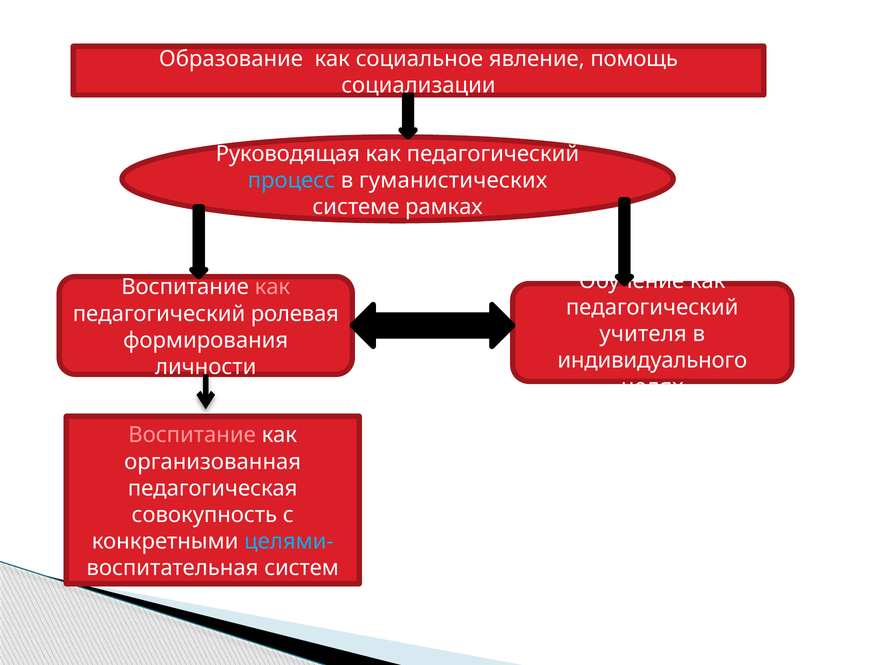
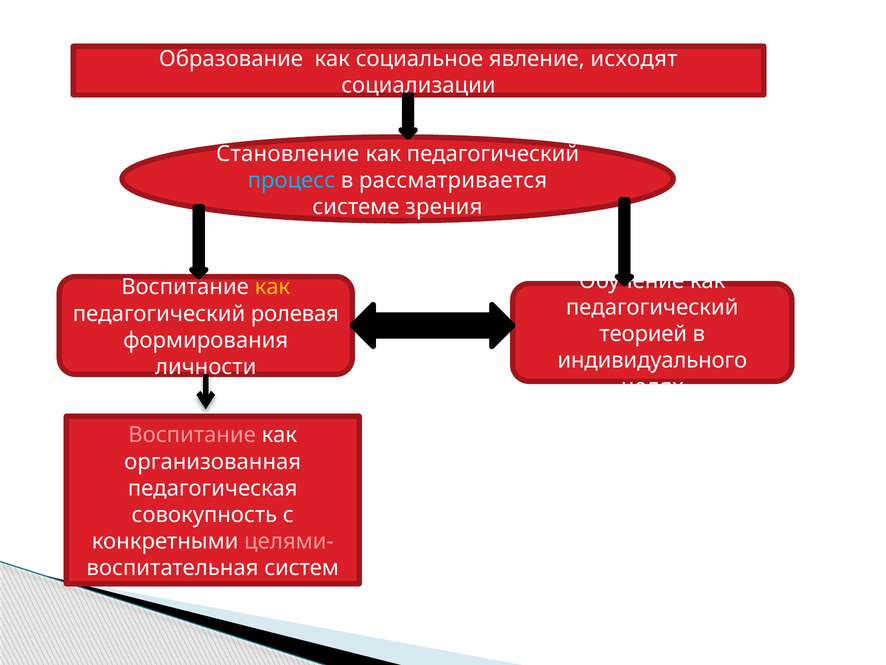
помощь: помощь -> исходят
Руководящая: Руководящая -> Становление
гуманистических: гуманистических -> рассматривается
рамках: рамках -> зрения
как at (272, 287) colour: pink -> yellow
учителя: учителя -> теорией
целями- colour: light blue -> pink
